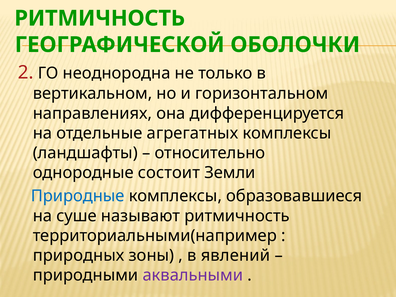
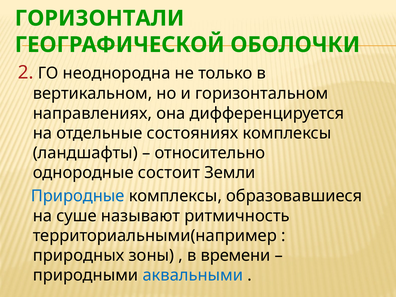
РИТМИЧНОСТЬ at (100, 18): РИТМИЧНОСТЬ -> ГОРИЗОНТАЛИ
агрегатных: агрегатных -> состояниях
явлений: явлений -> времени
аквальными colour: purple -> blue
